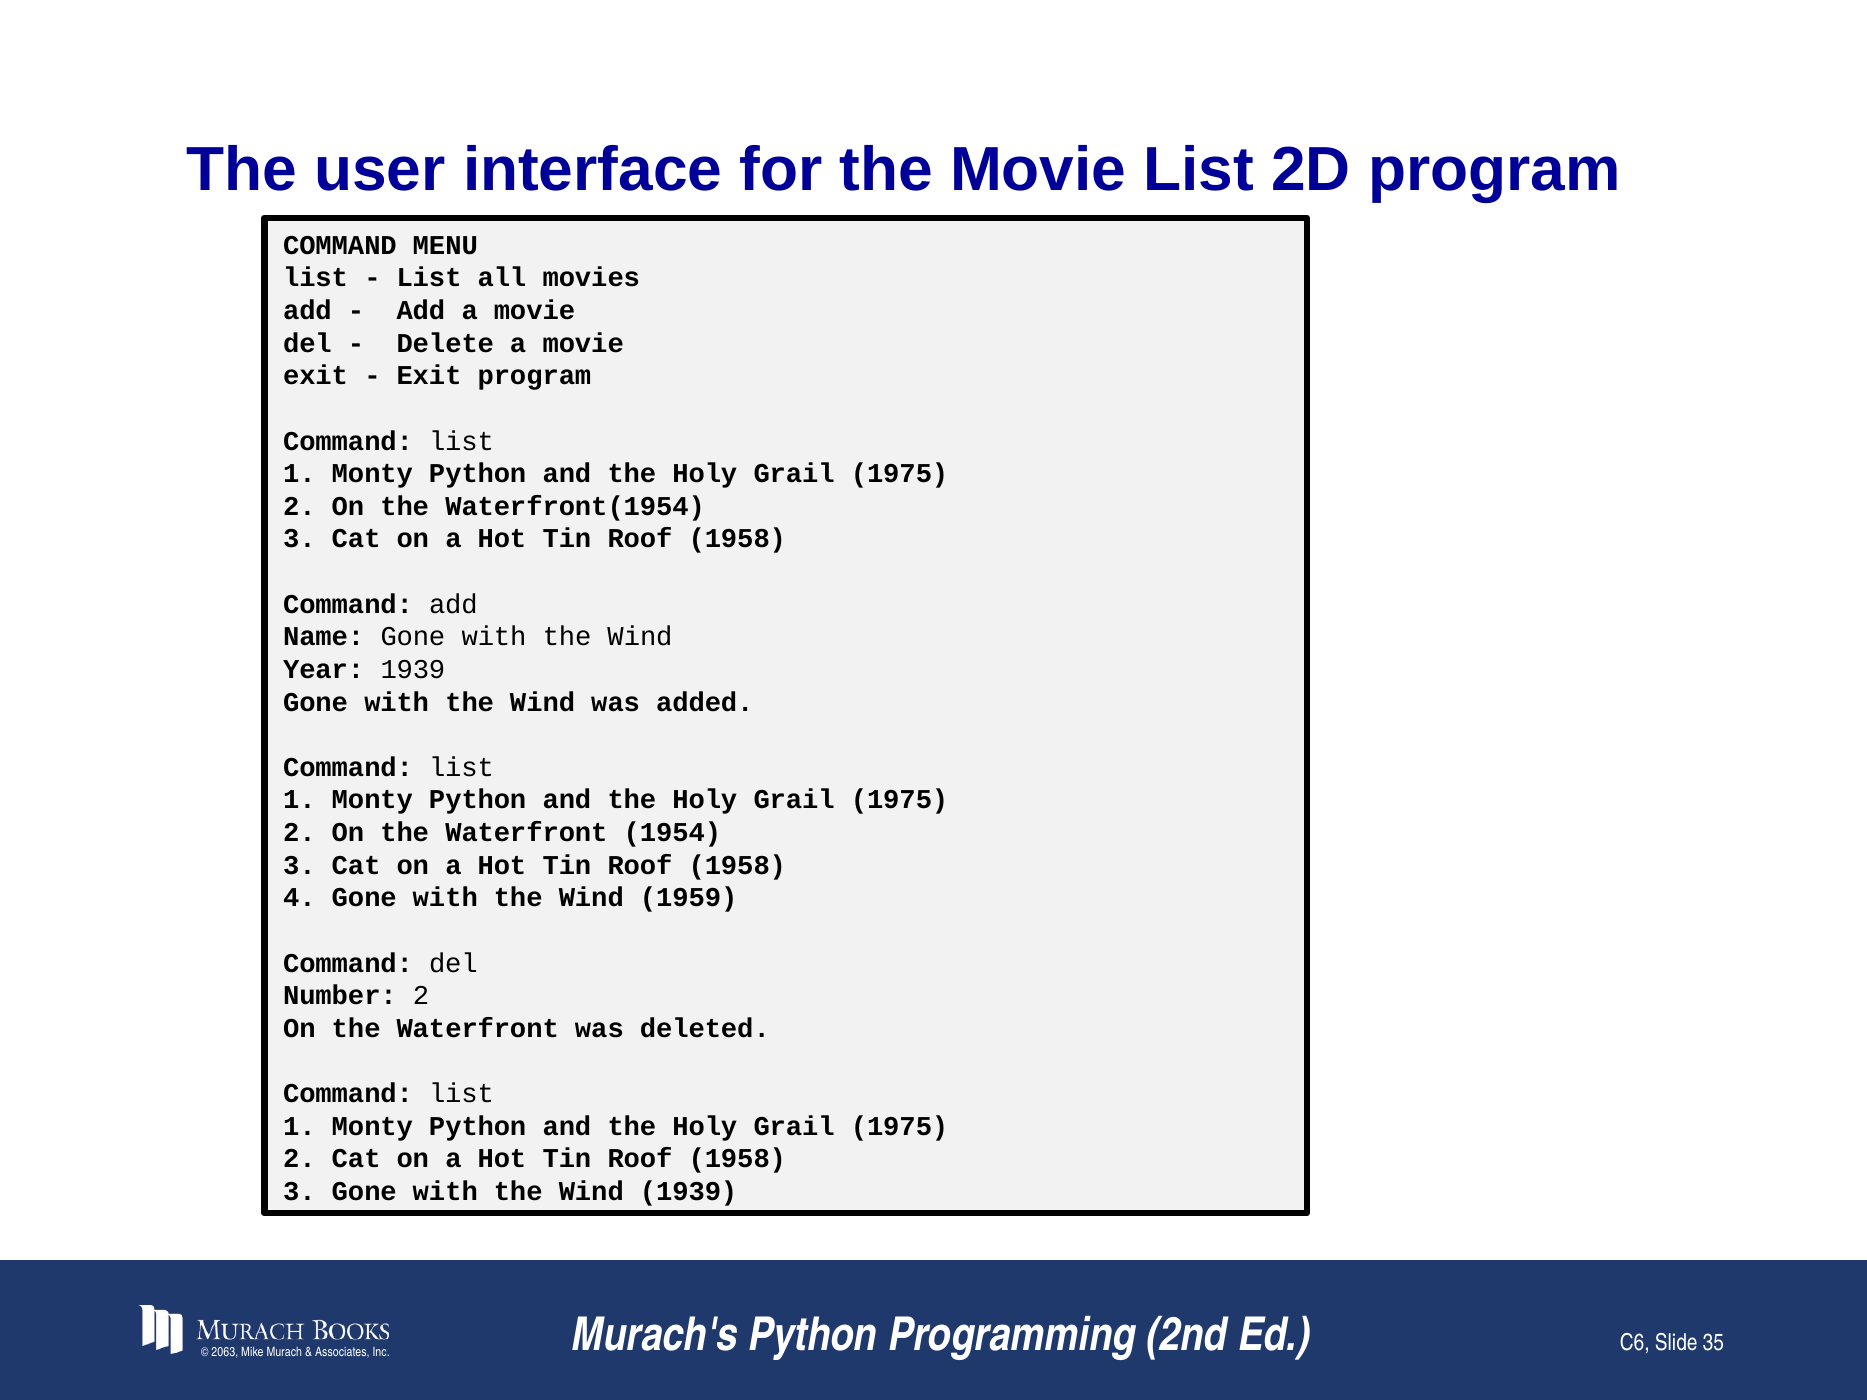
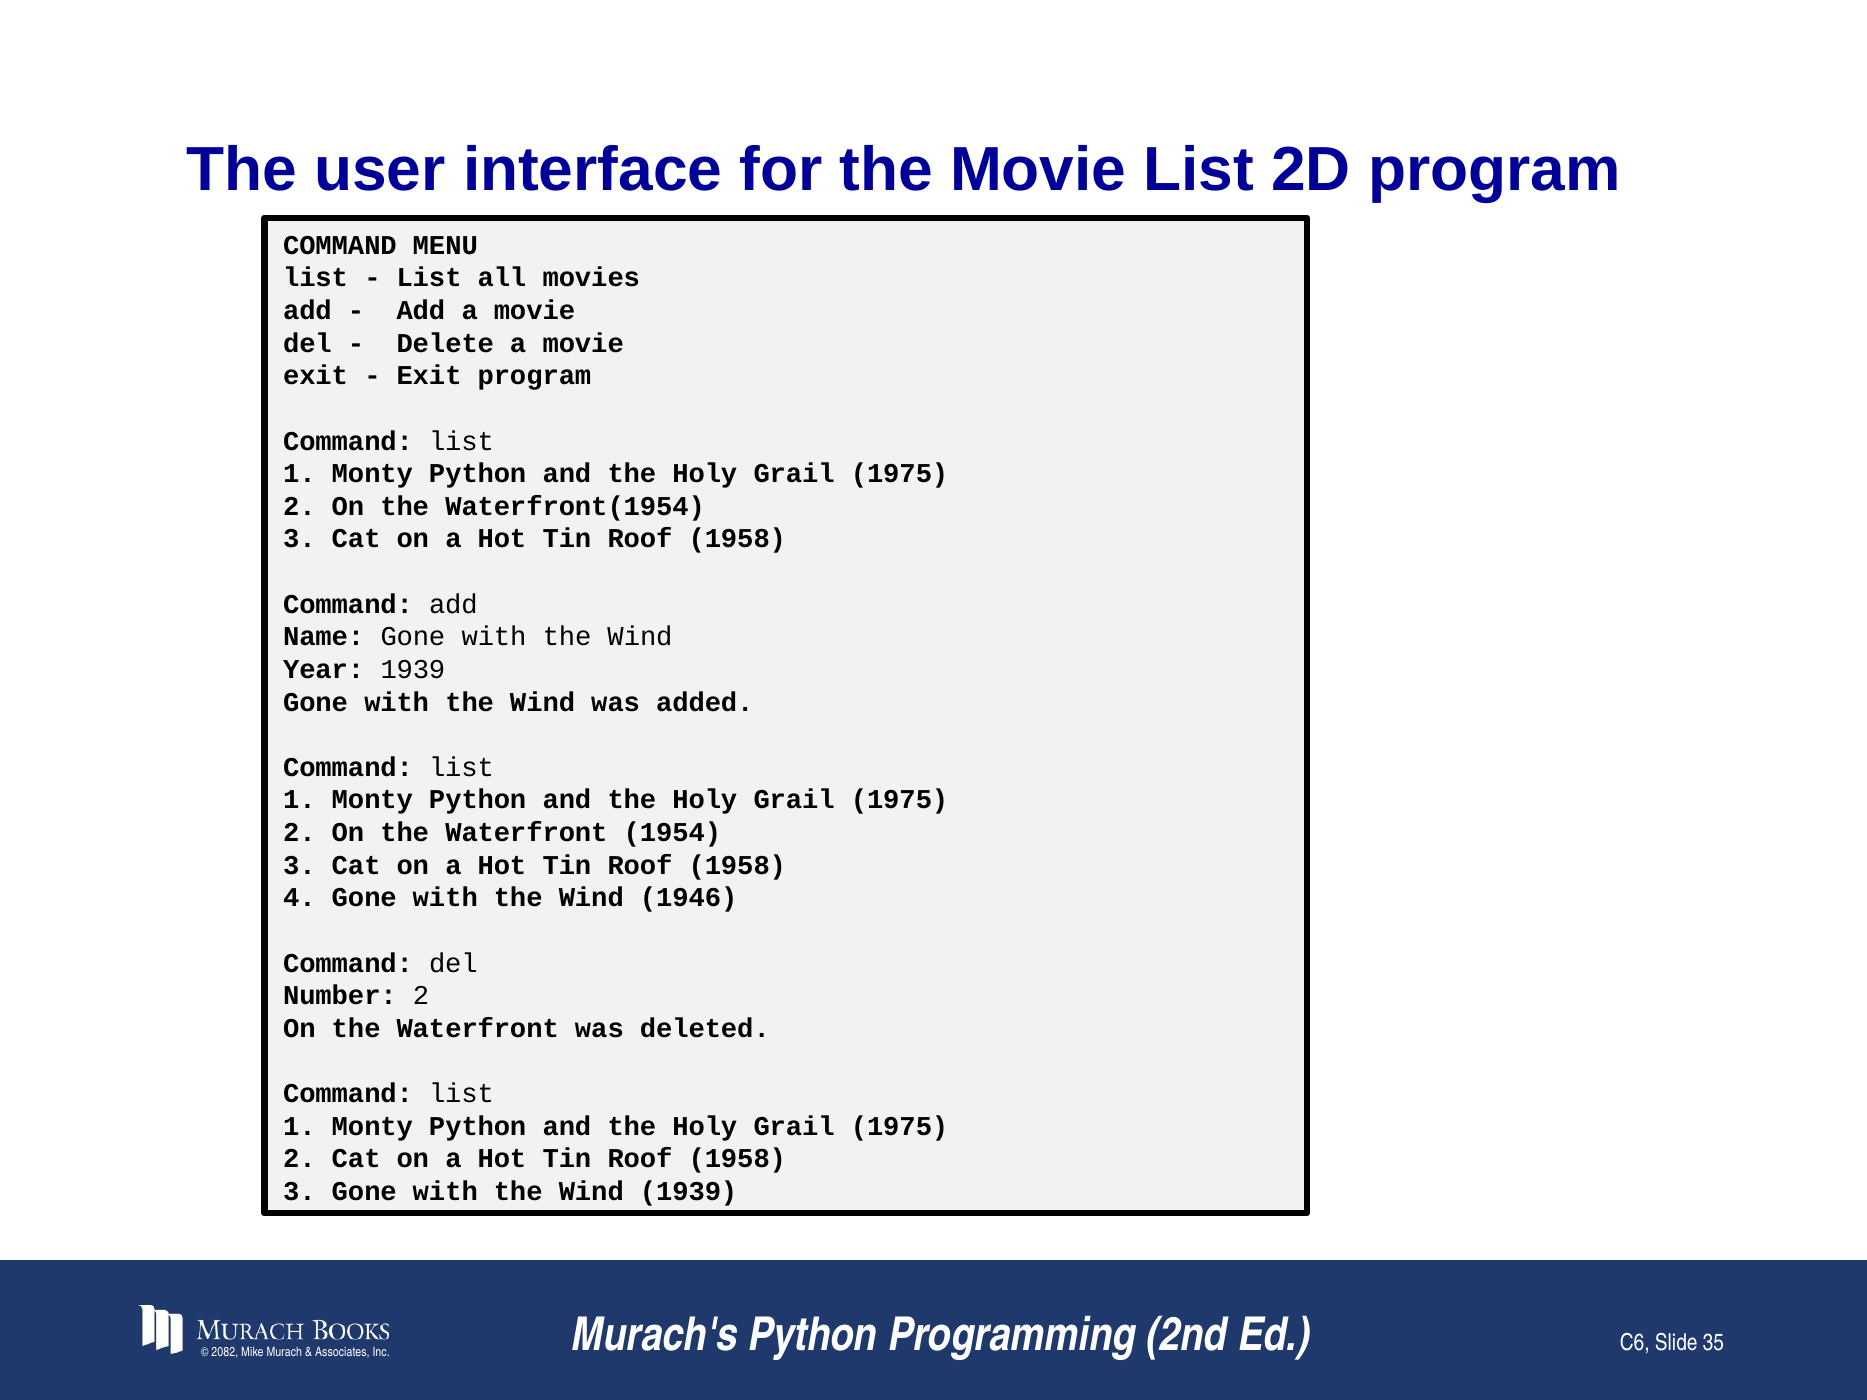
1959: 1959 -> 1946
2063: 2063 -> 2082
